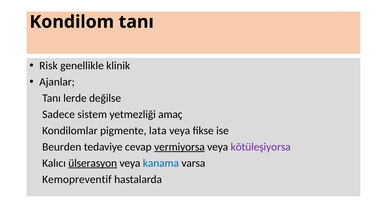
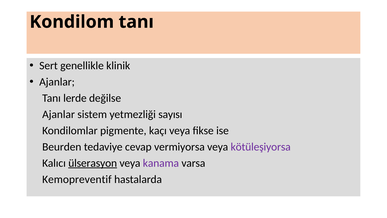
Risk: Risk -> Sert
Sadece at (59, 114): Sadece -> Ajanlar
amaç: amaç -> sayısı
lata: lata -> kaçı
vermiyorsa underline: present -> none
kanama colour: blue -> purple
